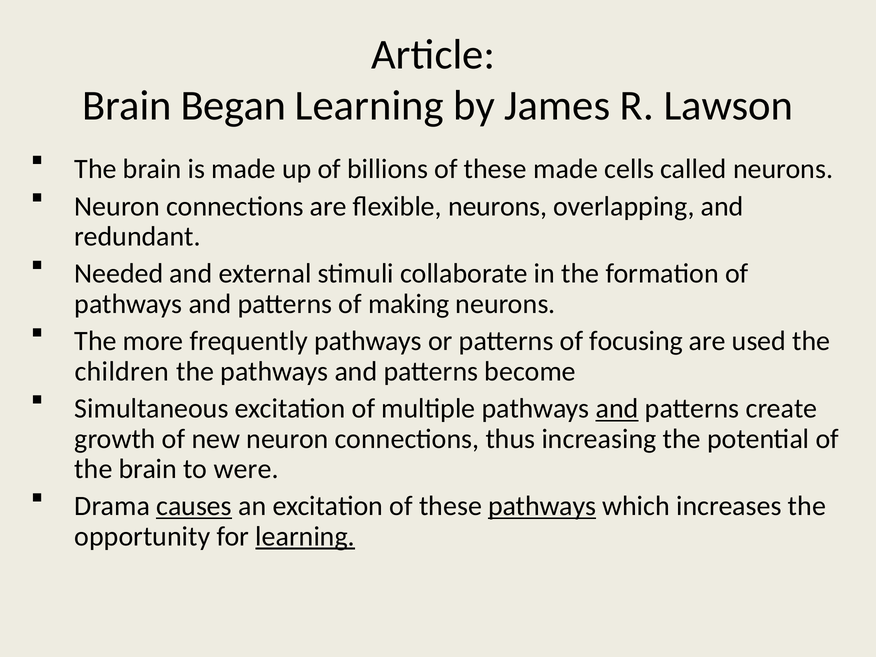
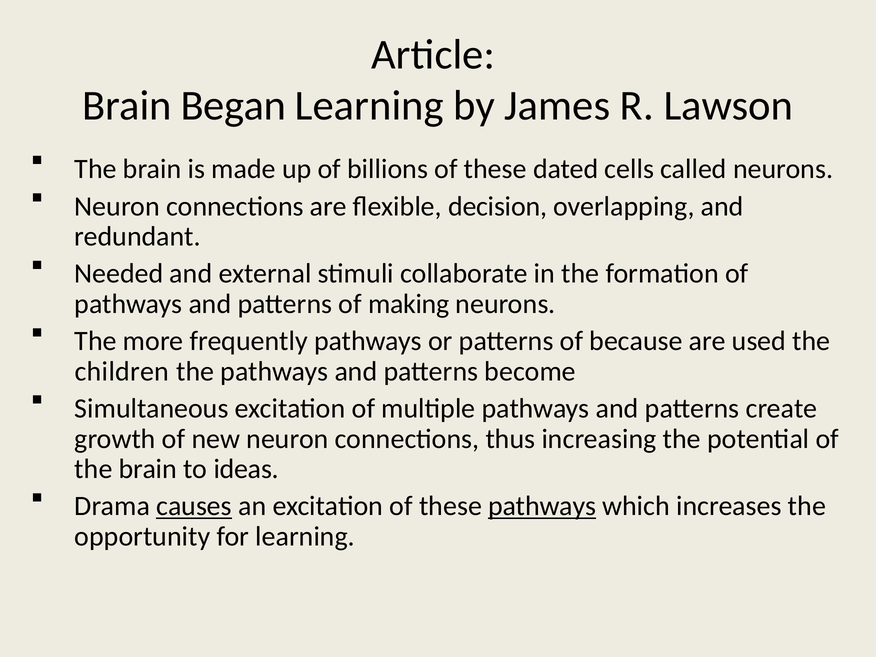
these made: made -> dated
flexible neurons: neurons -> decision
focusing: focusing -> because
and at (617, 409) underline: present -> none
were: were -> ideas
learning at (305, 536) underline: present -> none
